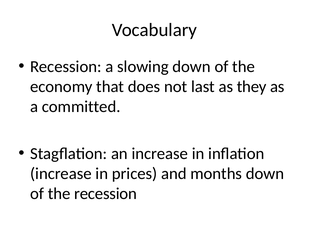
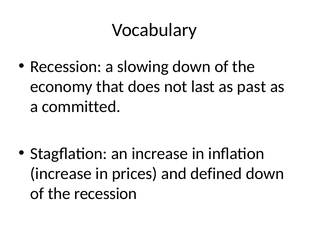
they: they -> past
months: months -> defined
